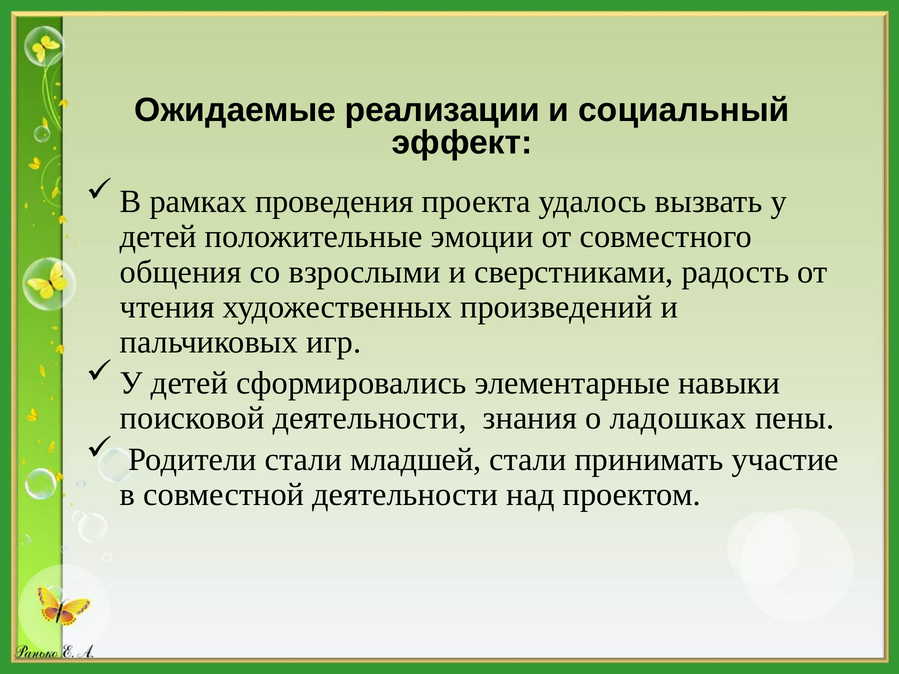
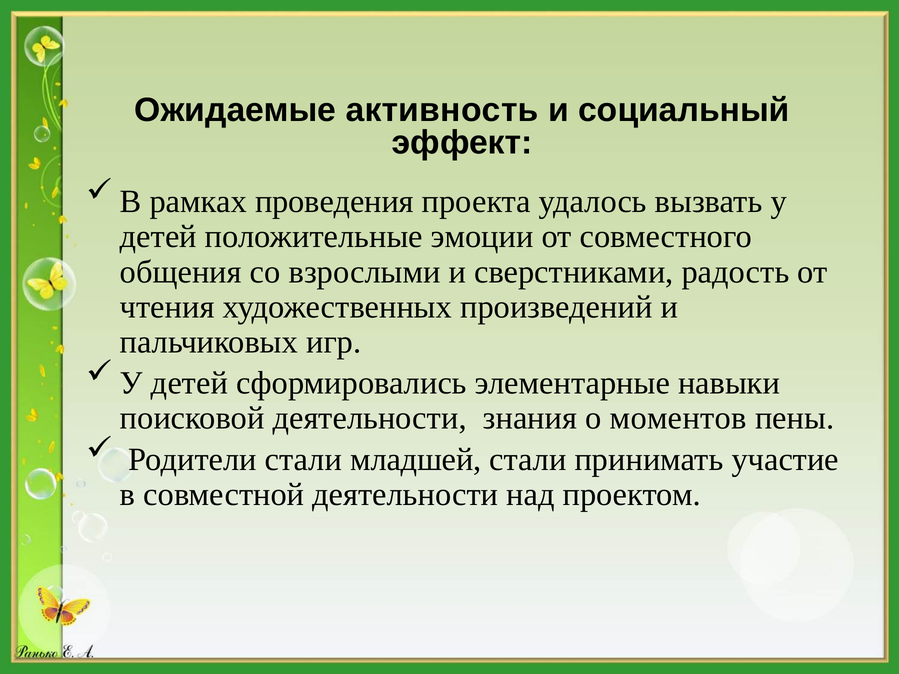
реализации: реализации -> активность
ладошках: ладошках -> моментов
